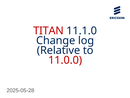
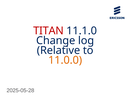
11.0.0 colour: red -> orange
